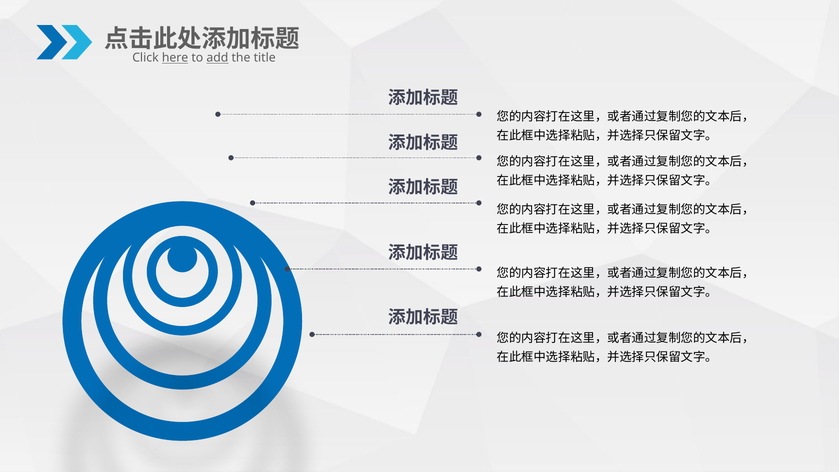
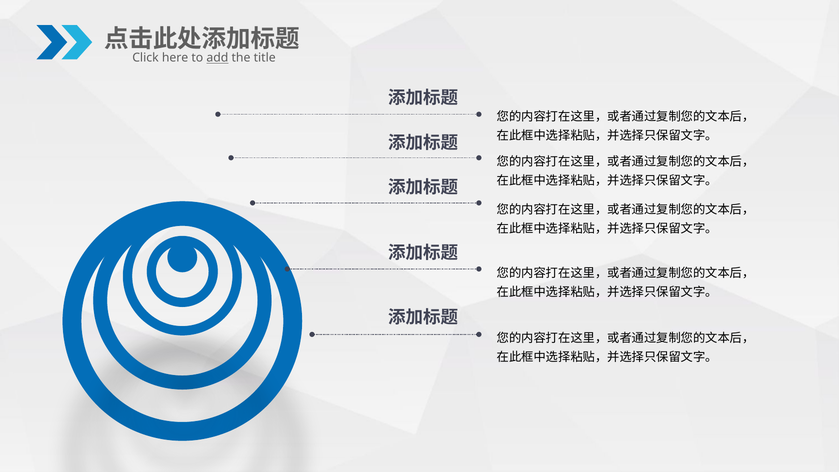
here underline: present -> none
